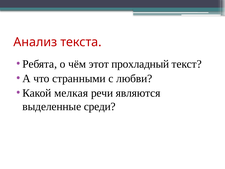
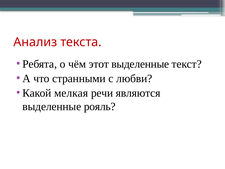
этот прохладный: прохладный -> выделенные
среди: среди -> рояль
